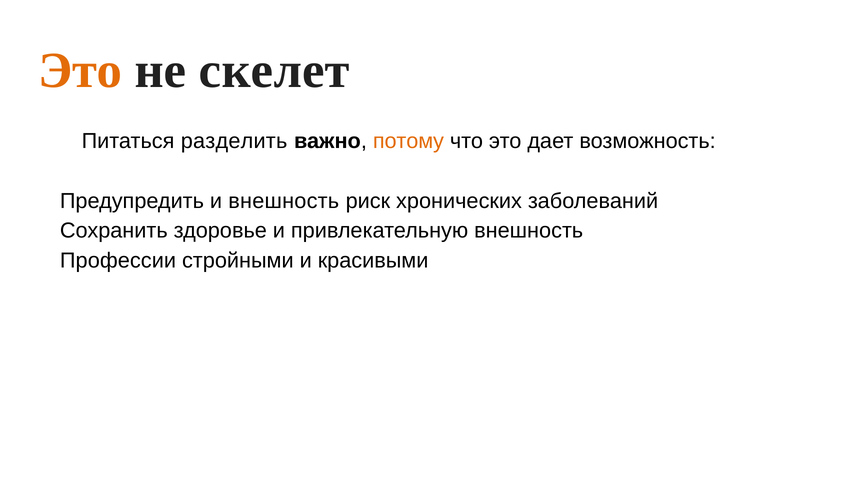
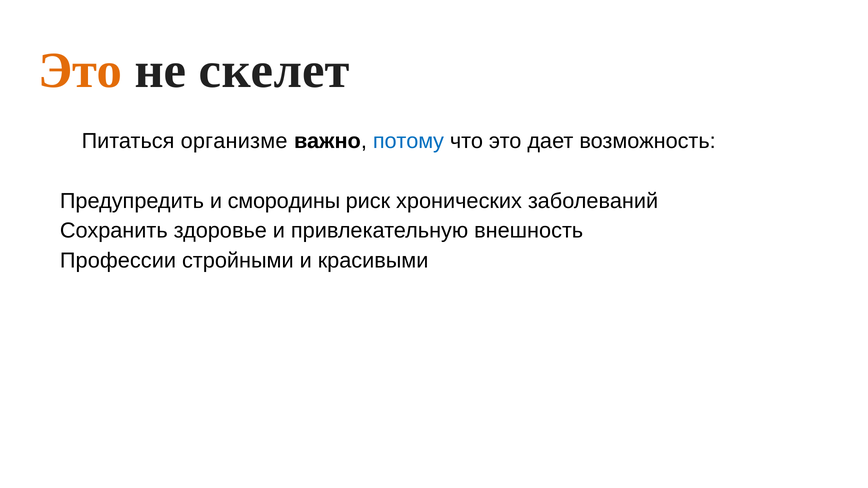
разделить: разделить -> организме
потому colour: orange -> blue
и внешность: внешность -> смородины
